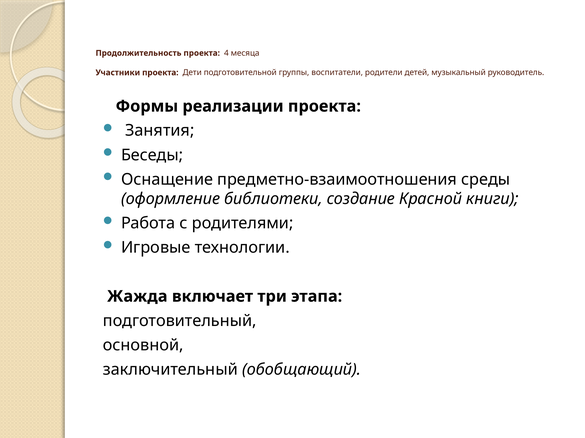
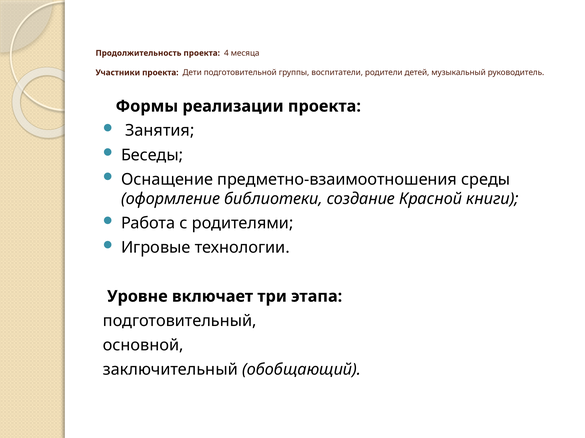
Жажда: Жажда -> Уровне
